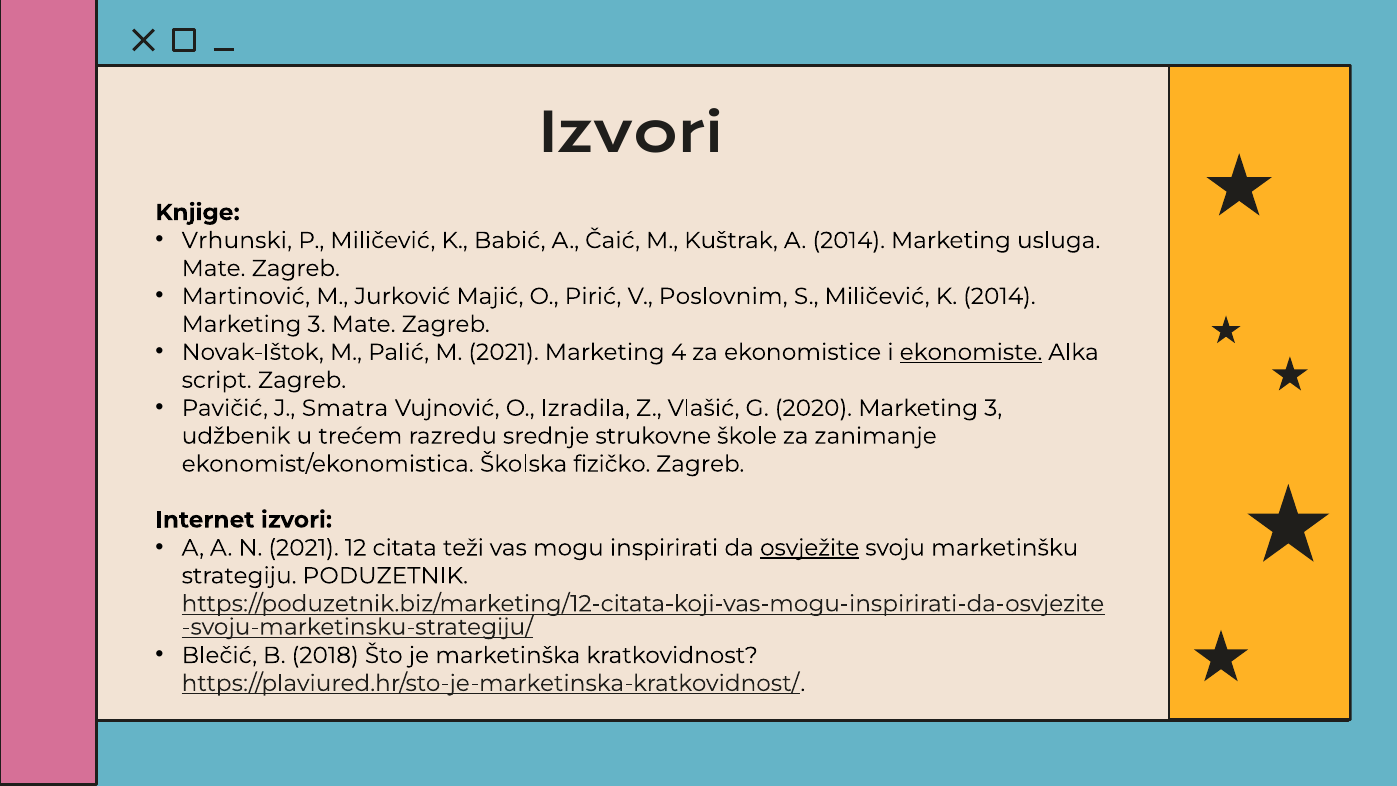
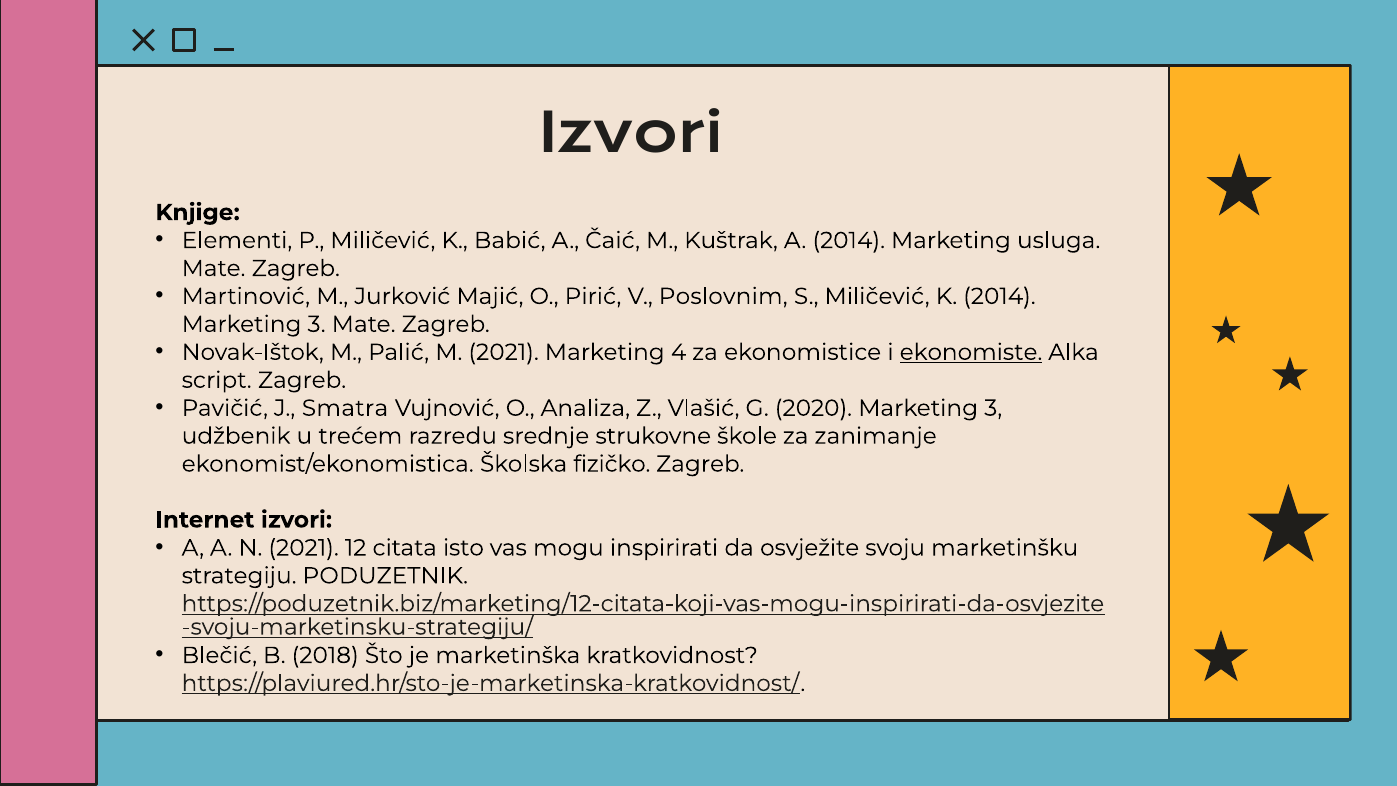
Vrhunski: Vrhunski -> Elementi
Izradila: Izradila -> Analiza
teži: teži -> isto
osvježite underline: present -> none
